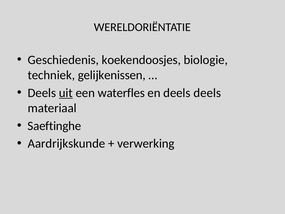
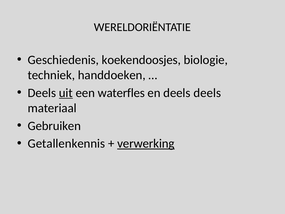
gelijkenissen: gelijkenissen -> handdoeken
Saeftinghe: Saeftinghe -> Gebruiken
Aardrijkskunde: Aardrijkskunde -> Getallenkennis
verwerking underline: none -> present
